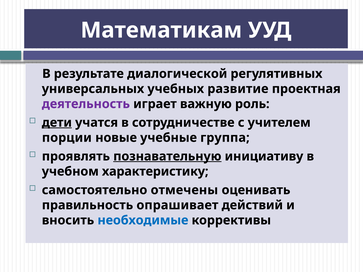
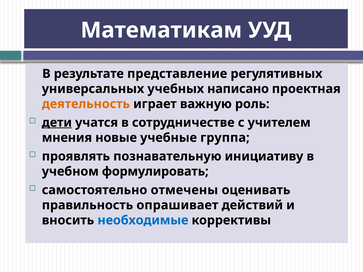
диалогической: диалогической -> представление
развитие: развитие -> написано
деятельность colour: purple -> orange
порции: порции -> мнения
познавательную underline: present -> none
характеристику: характеристику -> формулировать
